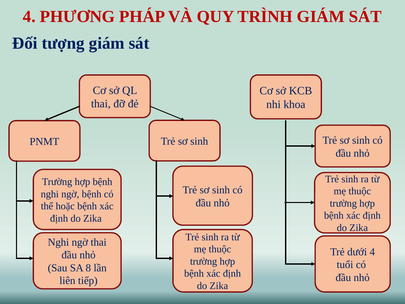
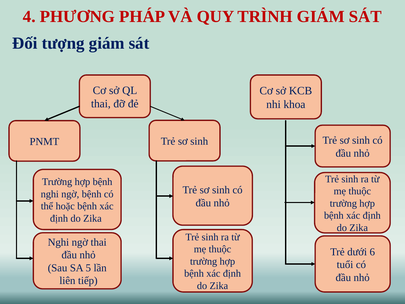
dưới 4: 4 -> 6
8: 8 -> 5
